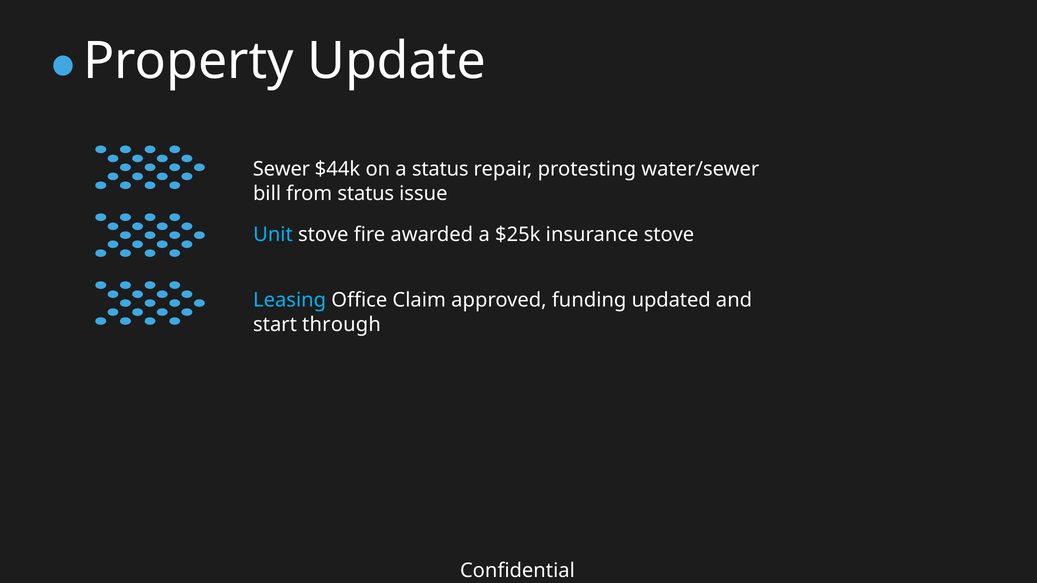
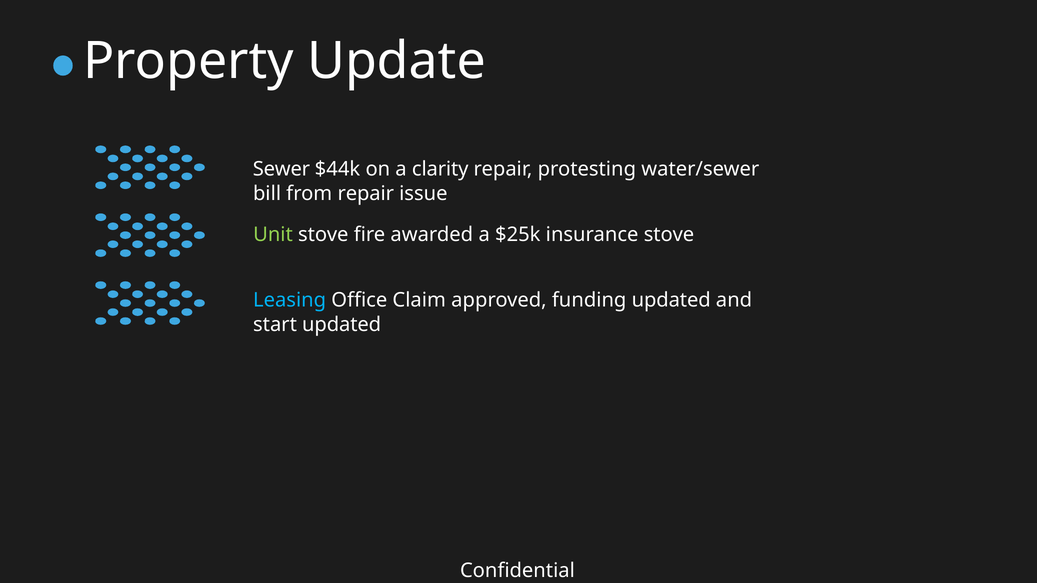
a status: status -> clarity
from status: status -> repair
Unit colour: light blue -> light green
start through: through -> updated
